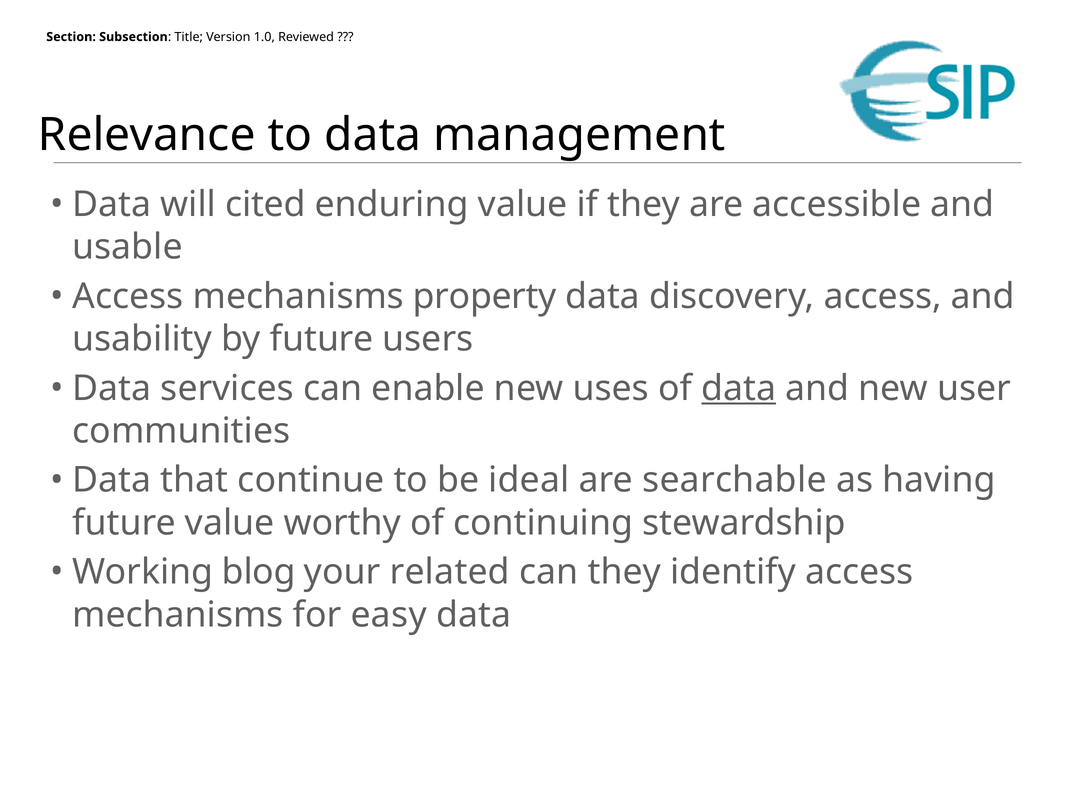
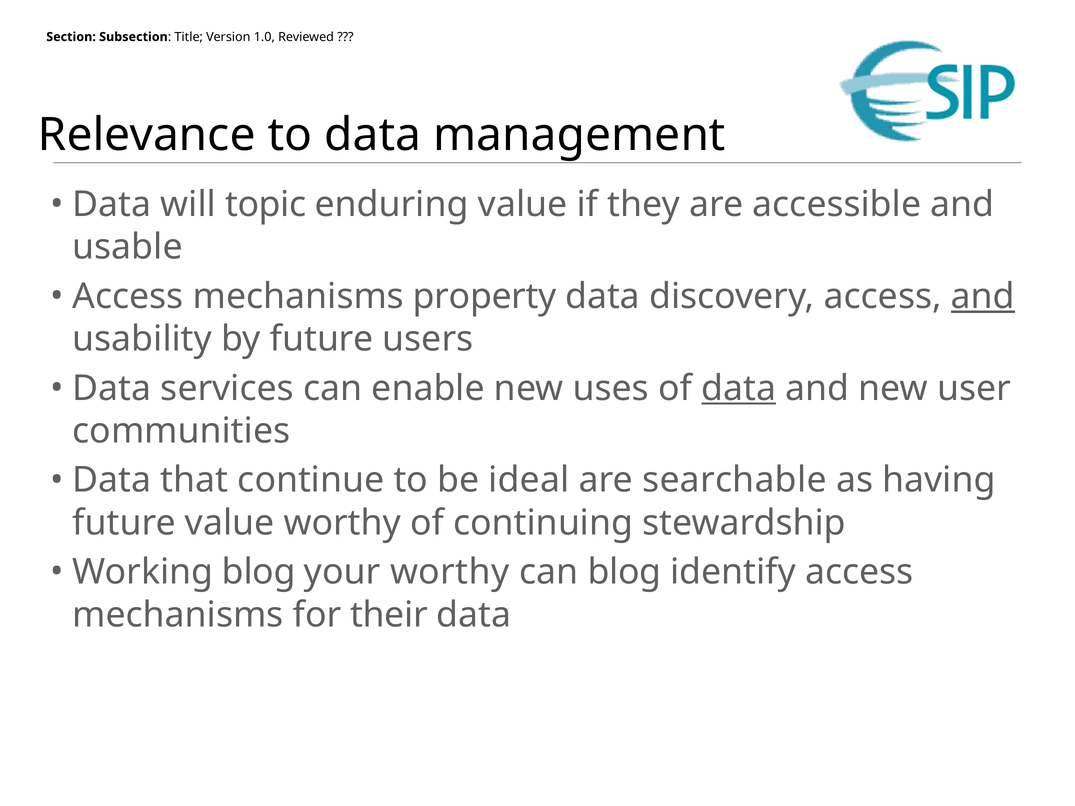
cited: cited -> topic
and at (983, 296) underline: none -> present
your related: related -> worthy
can they: they -> blog
easy: easy -> their
